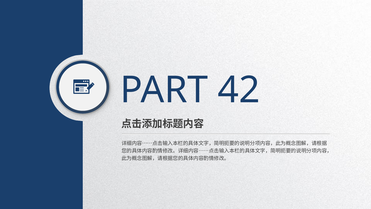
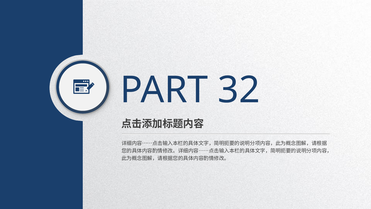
42: 42 -> 32
